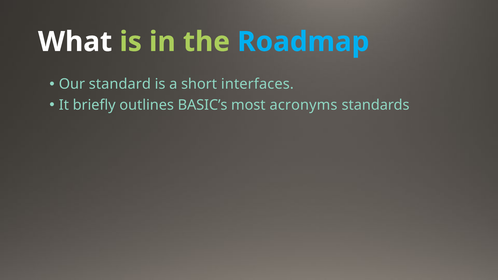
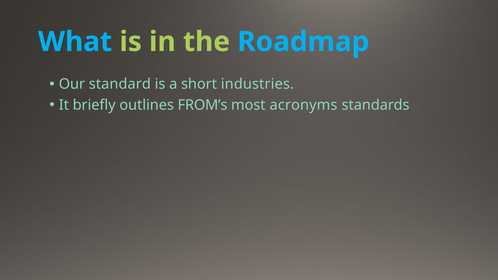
What colour: white -> light blue
interfaces: interfaces -> industries
BASIC’s: BASIC’s -> FROM’s
